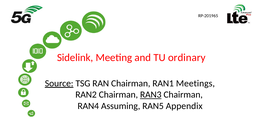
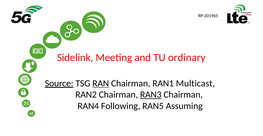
RAN underline: none -> present
Meetings: Meetings -> Multicast
Assuming: Assuming -> Following
Appendix: Appendix -> Assuming
